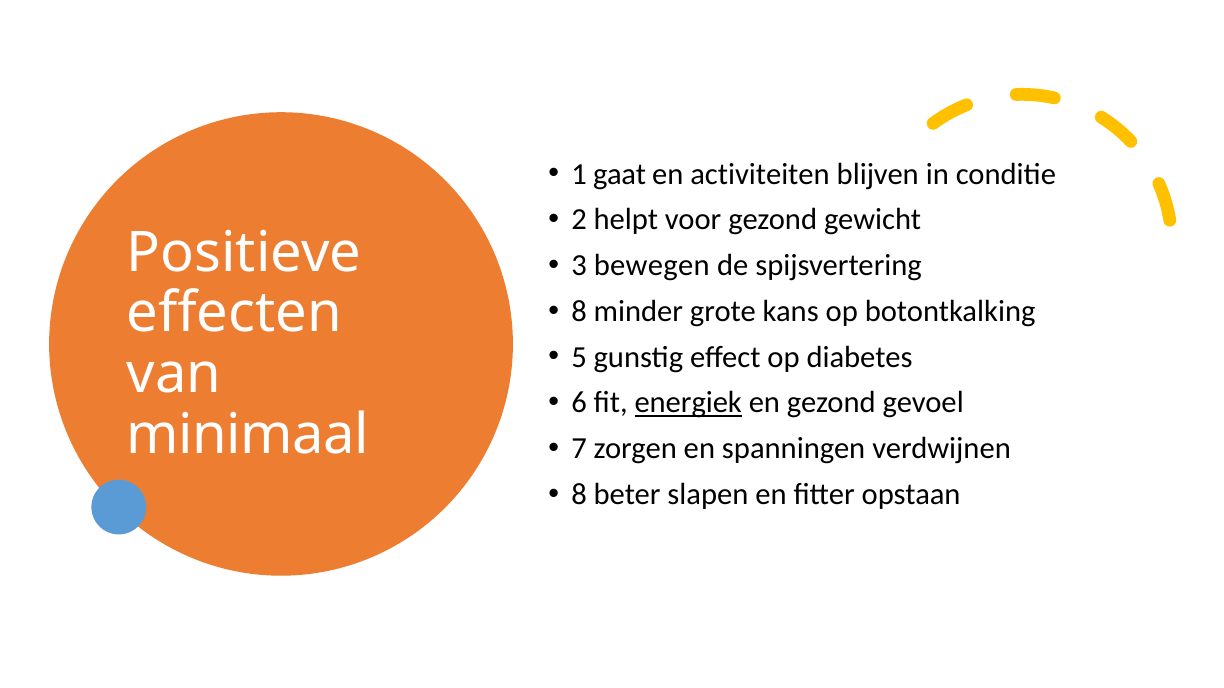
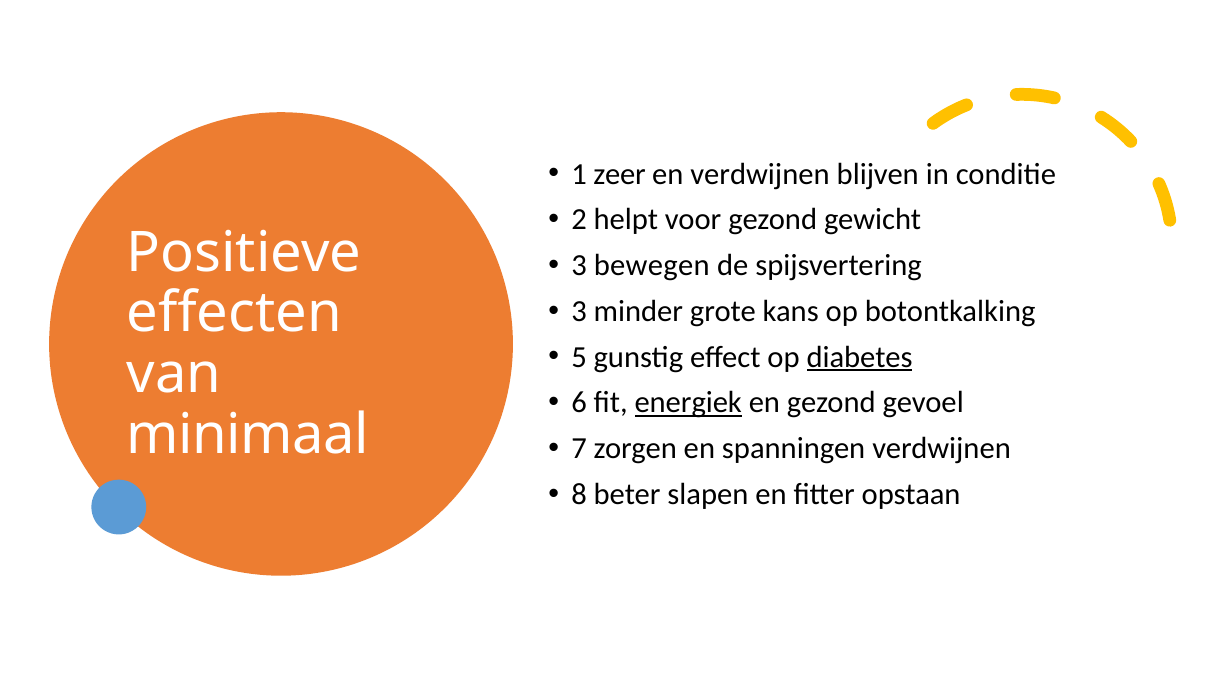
gaat: gaat -> zeer
en activiteiten: activiteiten -> verdwijnen
8 at (579, 312): 8 -> 3
diabetes underline: none -> present
